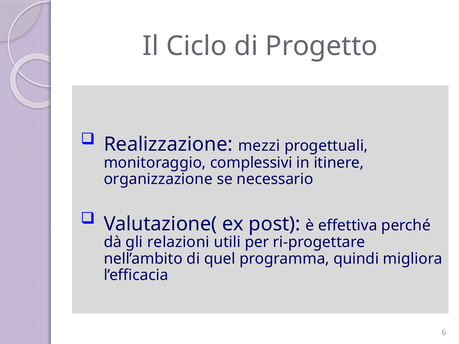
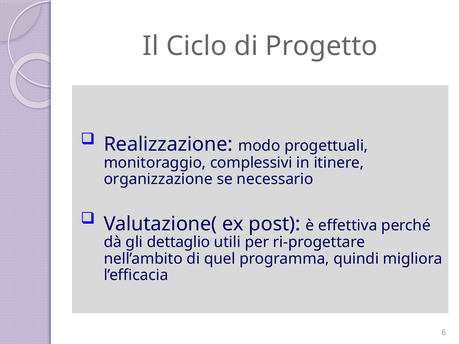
mezzi: mezzi -> modo
relazioni: relazioni -> dettaglio
